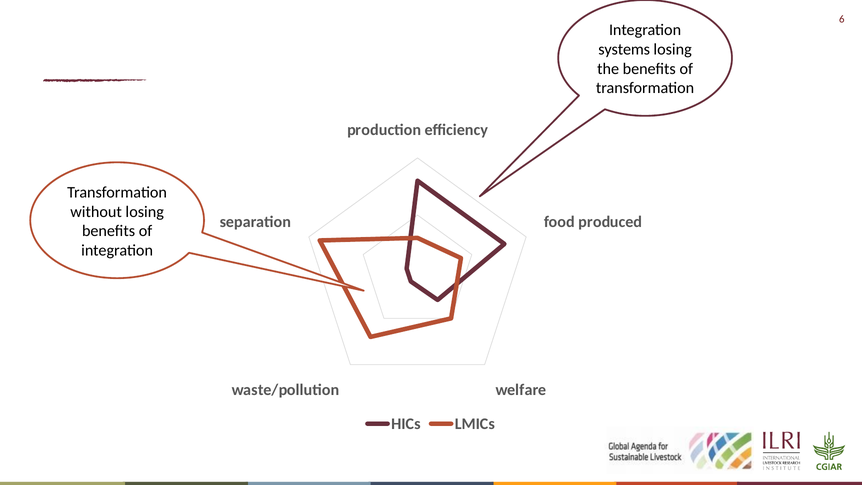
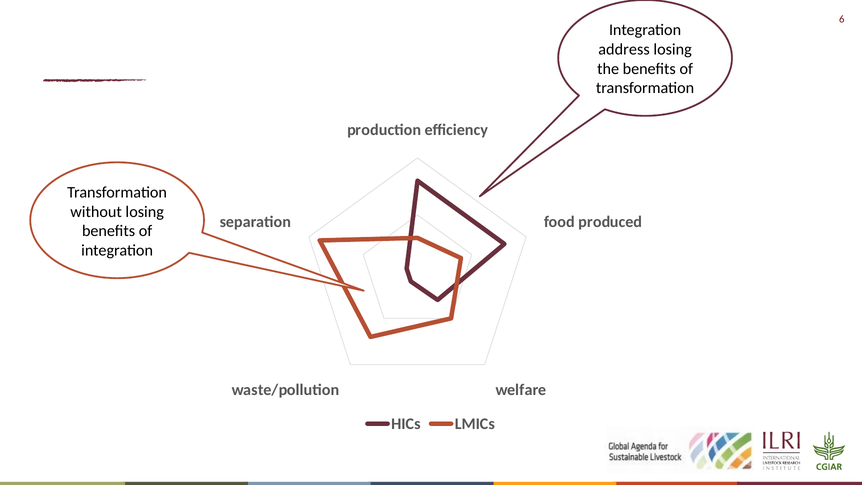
systems: systems -> address
